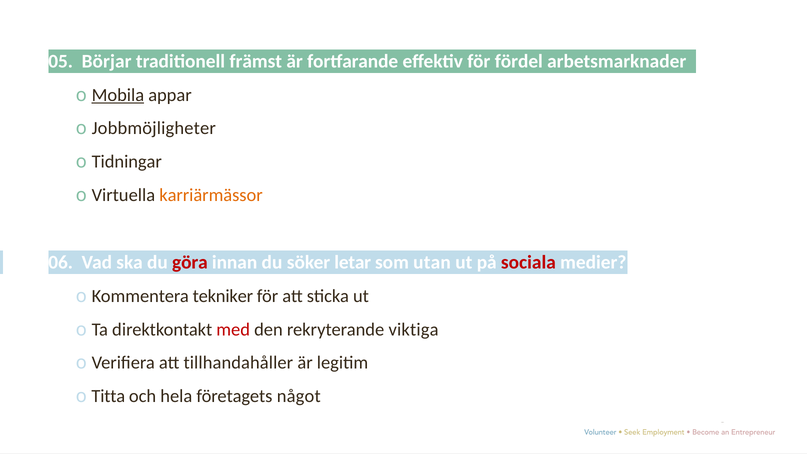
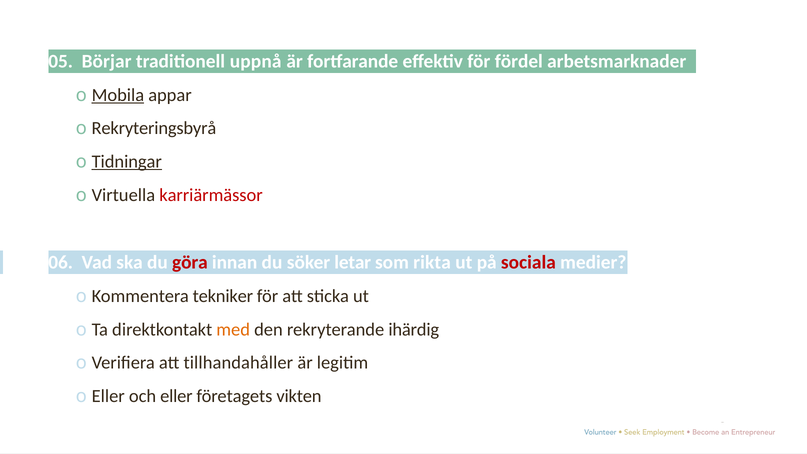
främst: främst -> uppnå
Jobbmöjligheter: Jobbmöjligheter -> Rekryteringsbyrå
Tidningar underline: none -> present
karriärmässor colour: orange -> red
utan: utan -> rikta
med colour: red -> orange
viktiga: viktiga -> ihärdig
o Titta: Titta -> Eller
och hela: hela -> eller
något: något -> vikten
